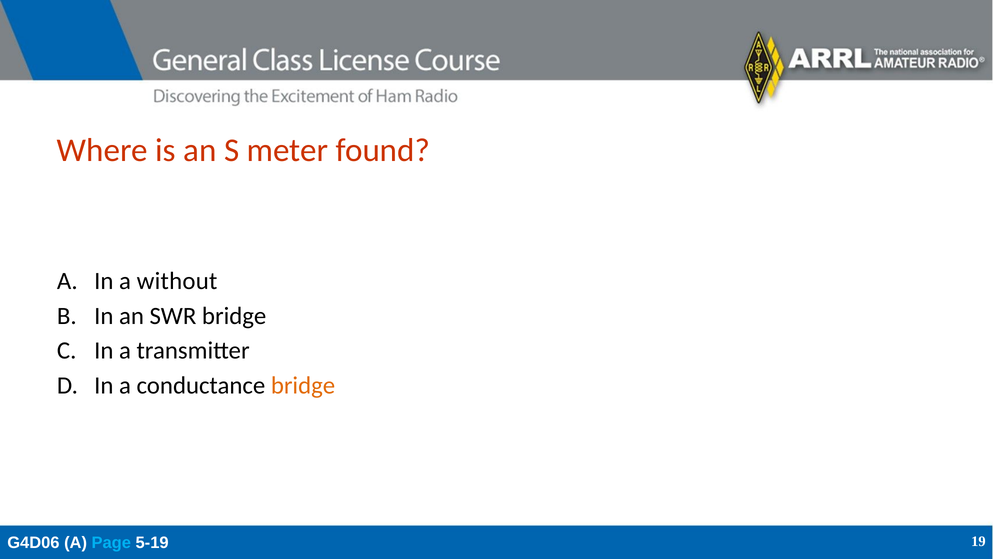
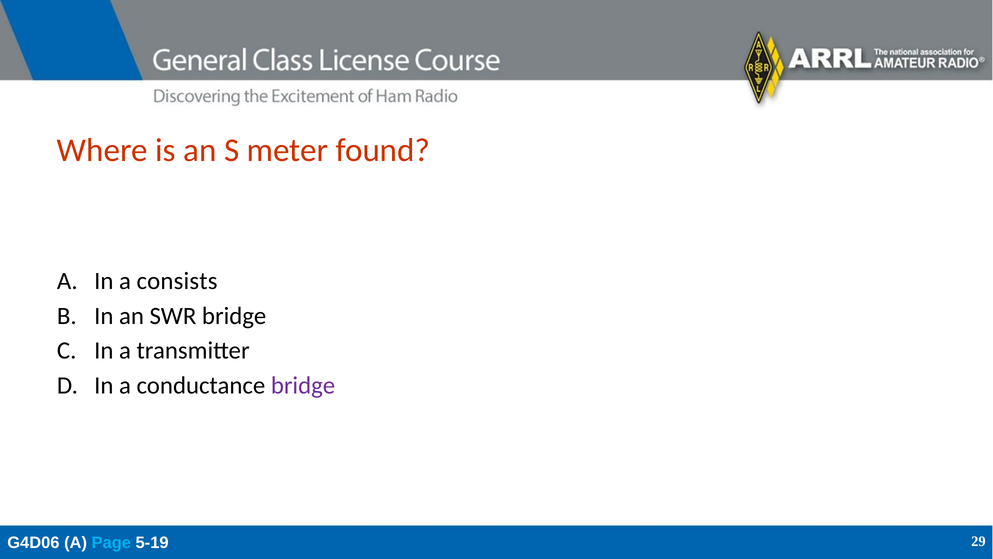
without: without -> consists
bridge at (303, 385) colour: orange -> purple
19: 19 -> 29
